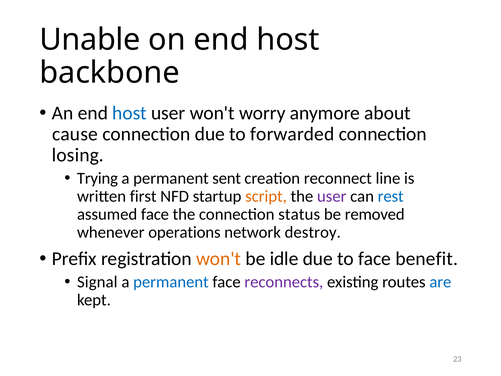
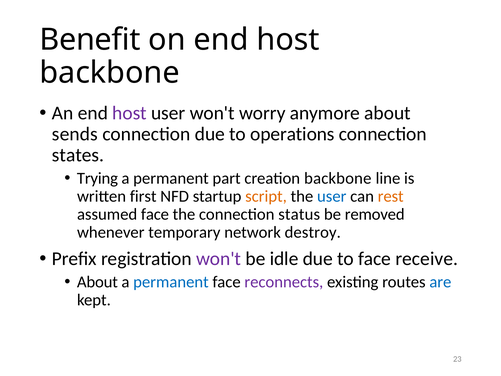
Unable: Unable -> Benefit
host at (130, 113) colour: blue -> purple
cause: cause -> sends
forwarded: forwarded -> operations
losing: losing -> states
sent: sent -> part
creation reconnect: reconnect -> backbone
user at (332, 196) colour: purple -> blue
rest colour: blue -> orange
operations: operations -> temporary
won't at (219, 259) colour: orange -> purple
benefit: benefit -> receive
Signal at (97, 282): Signal -> About
